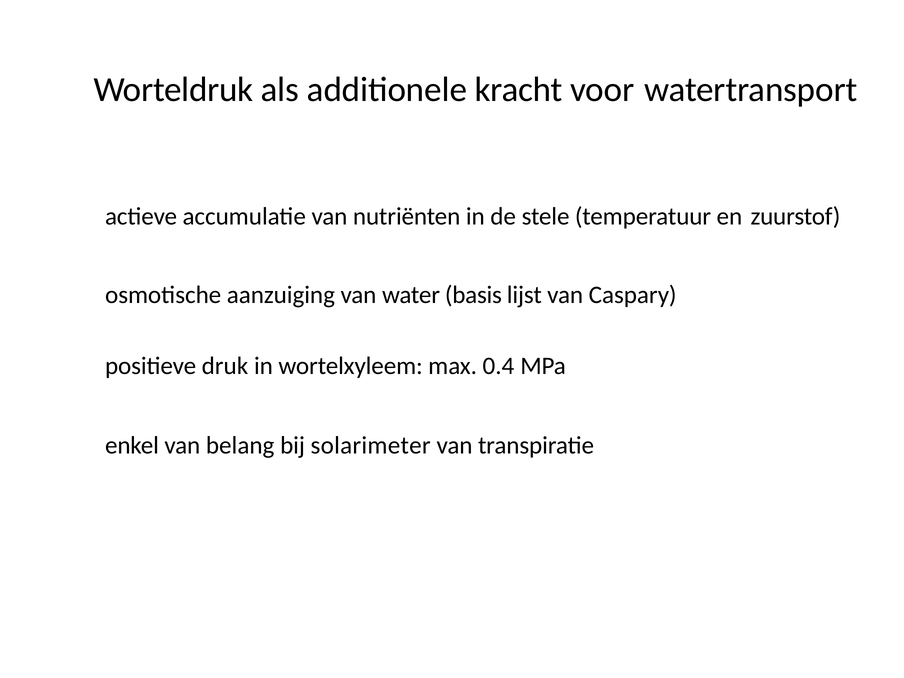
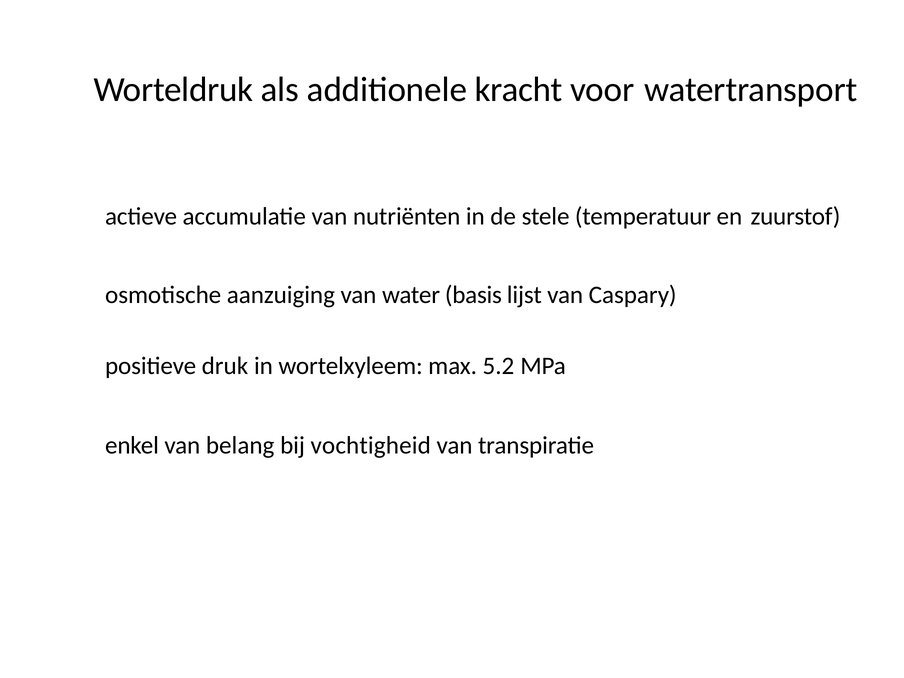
0.4: 0.4 -> 5.2
solarimeter: solarimeter -> vochtigheid
